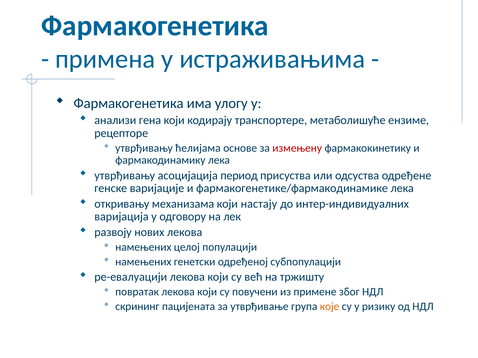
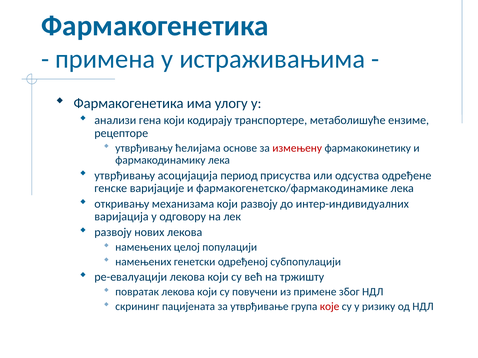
фармакогенетике/фармакодинамике: фармакогенетике/фармакодинамике -> фармакогенетско/фармакодинамике
који настају: настају -> развоју
које colour: orange -> red
